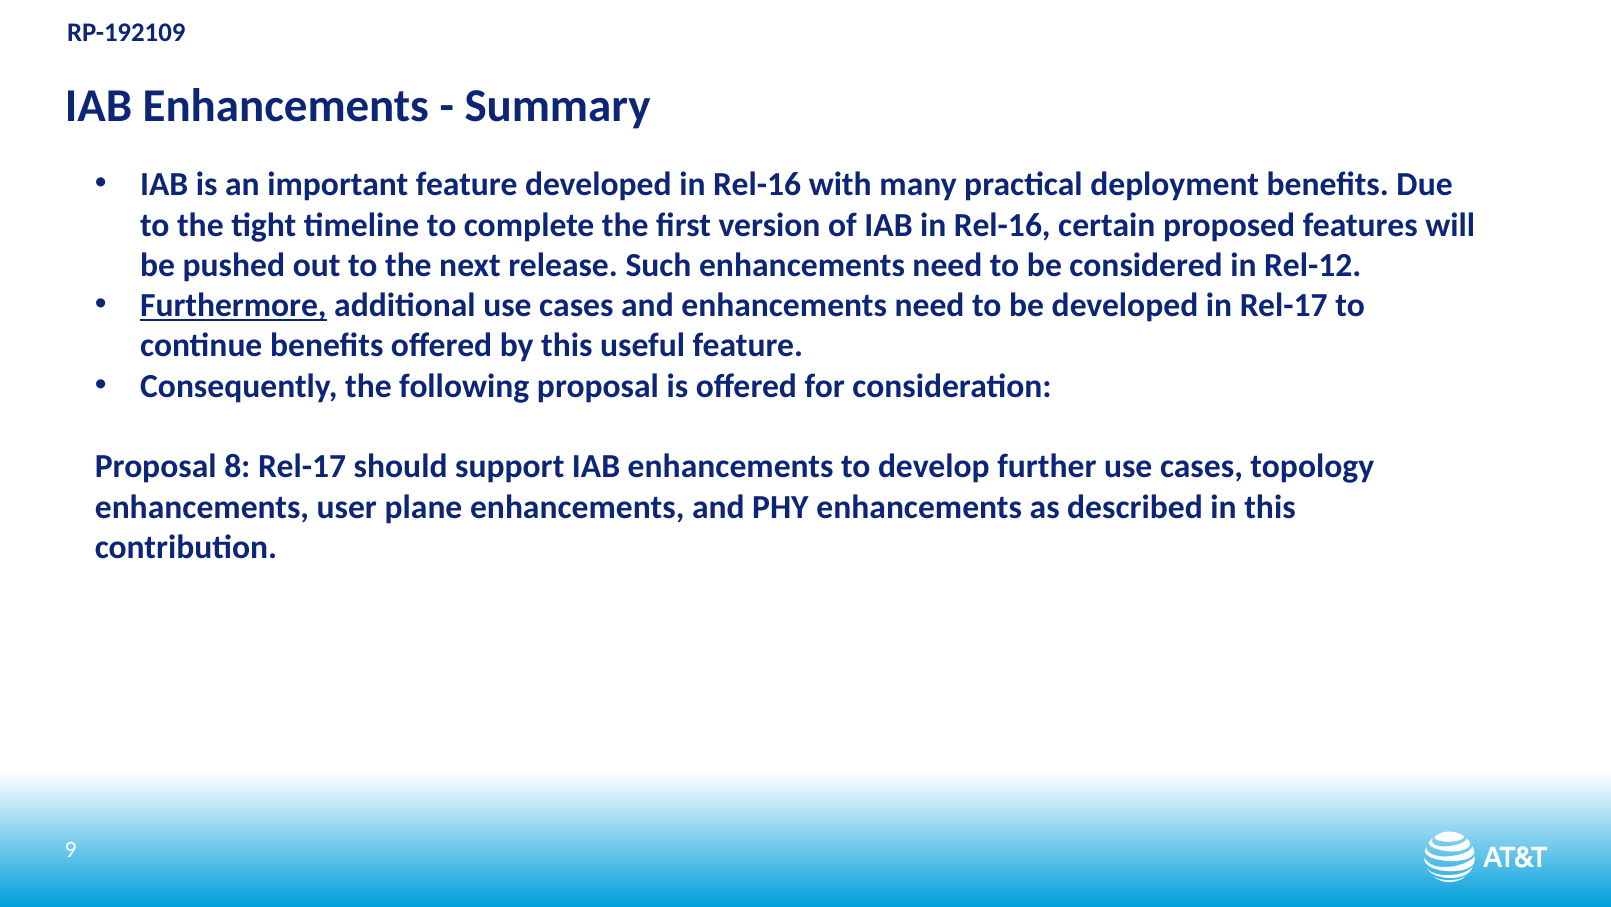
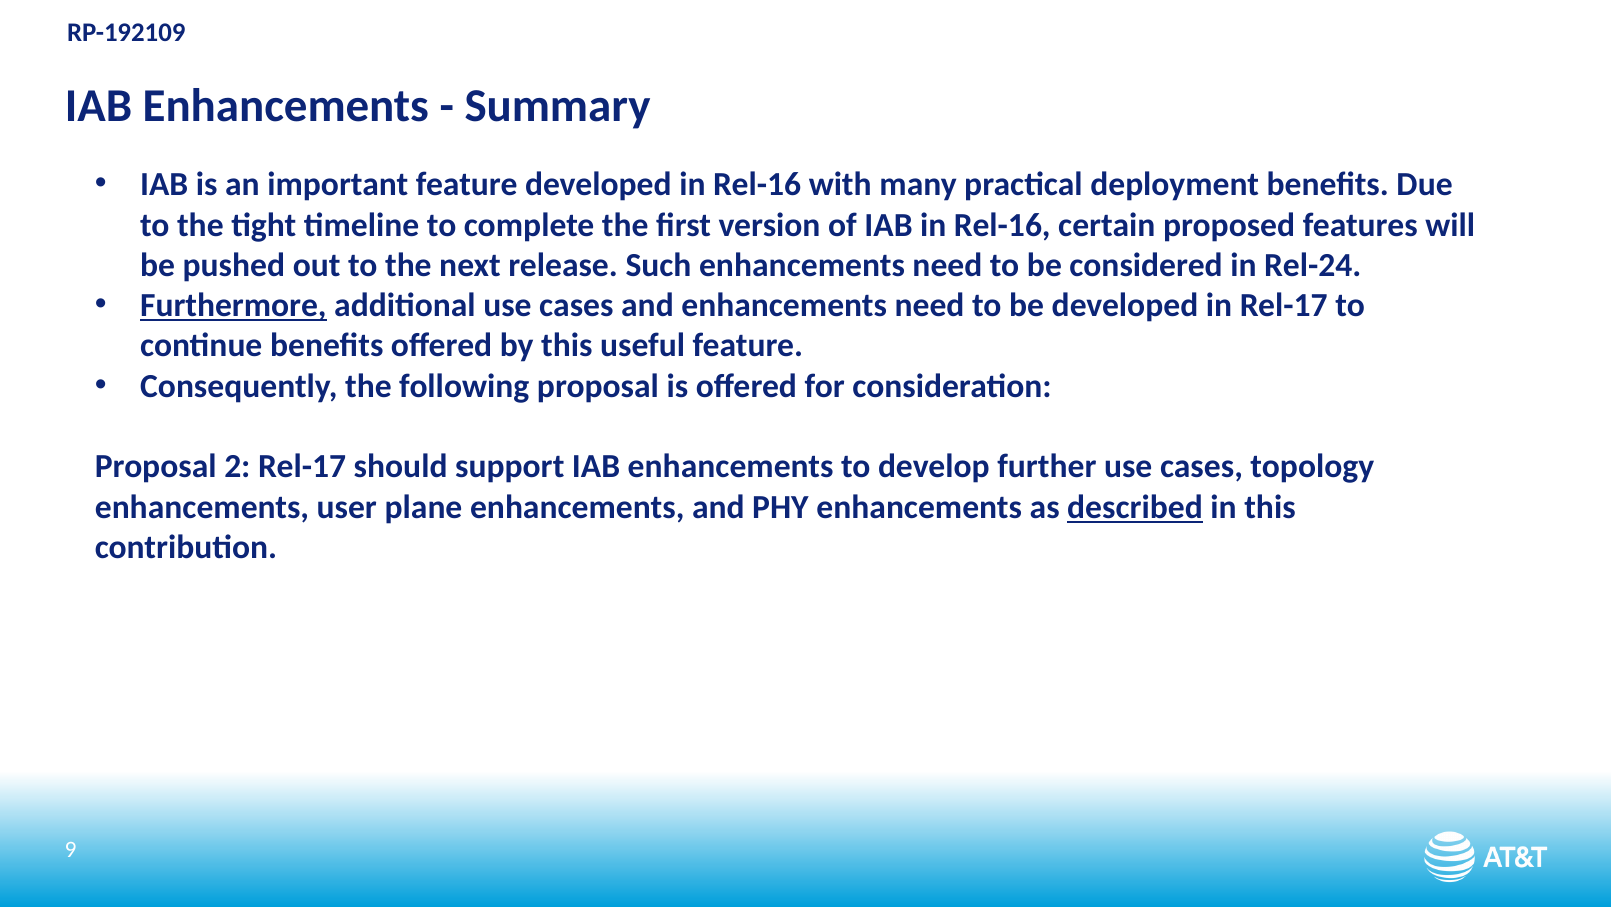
Rel-12: Rel-12 -> Rel-24
8: 8 -> 2
described underline: none -> present
